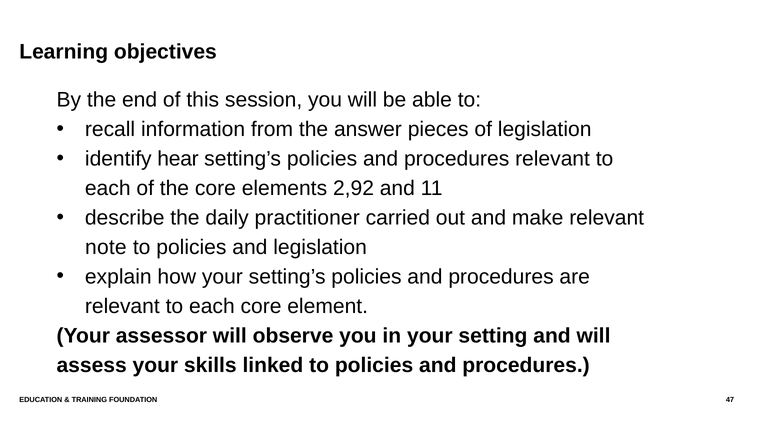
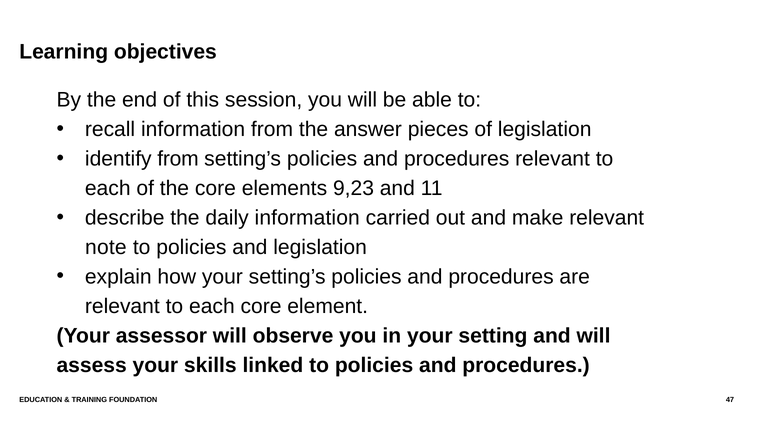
identify hear: hear -> from
2,92: 2,92 -> 9,23
daily practitioner: practitioner -> information
